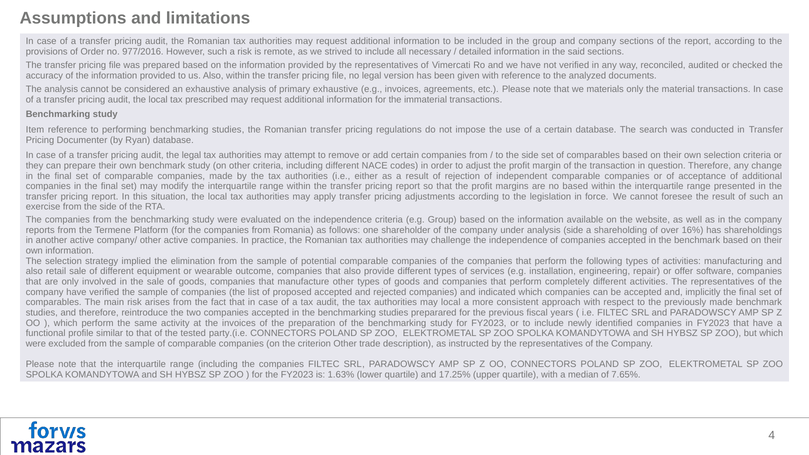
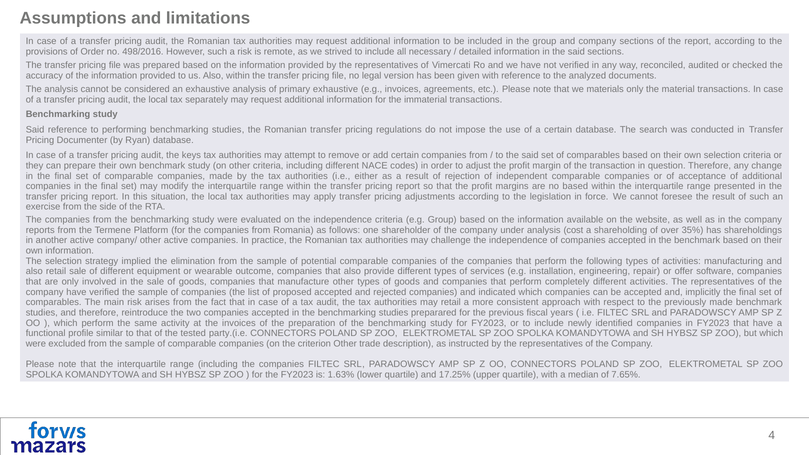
977/2016: 977/2016 -> 498/2016
prescribed: prescribed -> separately
Item at (35, 130): Item -> Said
the legal: legal -> keys
to the side: side -> said
analysis side: side -> cost
16%: 16% -> 35%
may local: local -> retail
